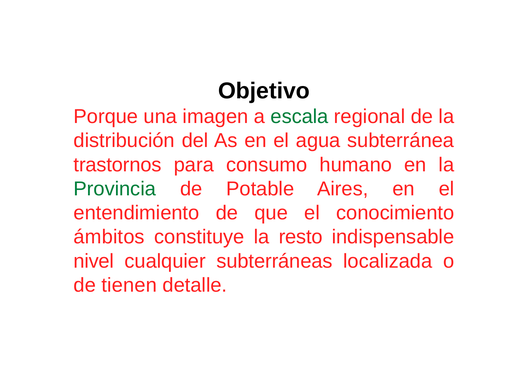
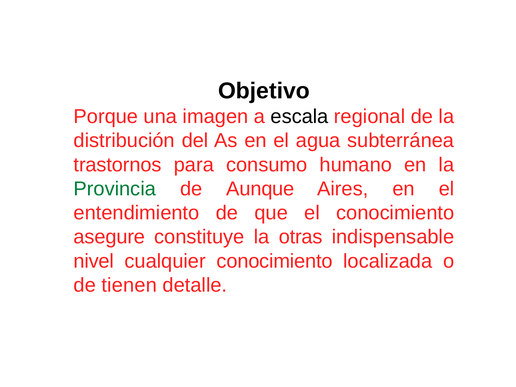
escala colour: green -> black
Potable: Potable -> Aunque
ámbitos: ámbitos -> asegure
resto: resto -> otras
cualquier subterráneas: subterráneas -> conocimiento
